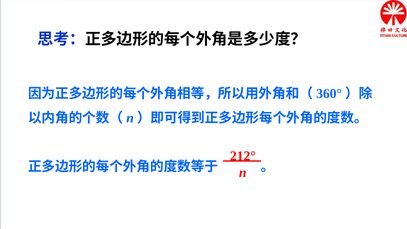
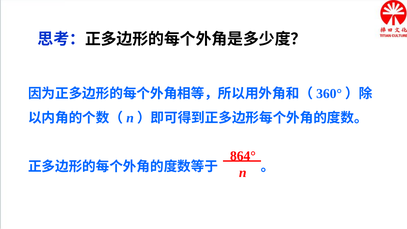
212°: 212° -> 864°
